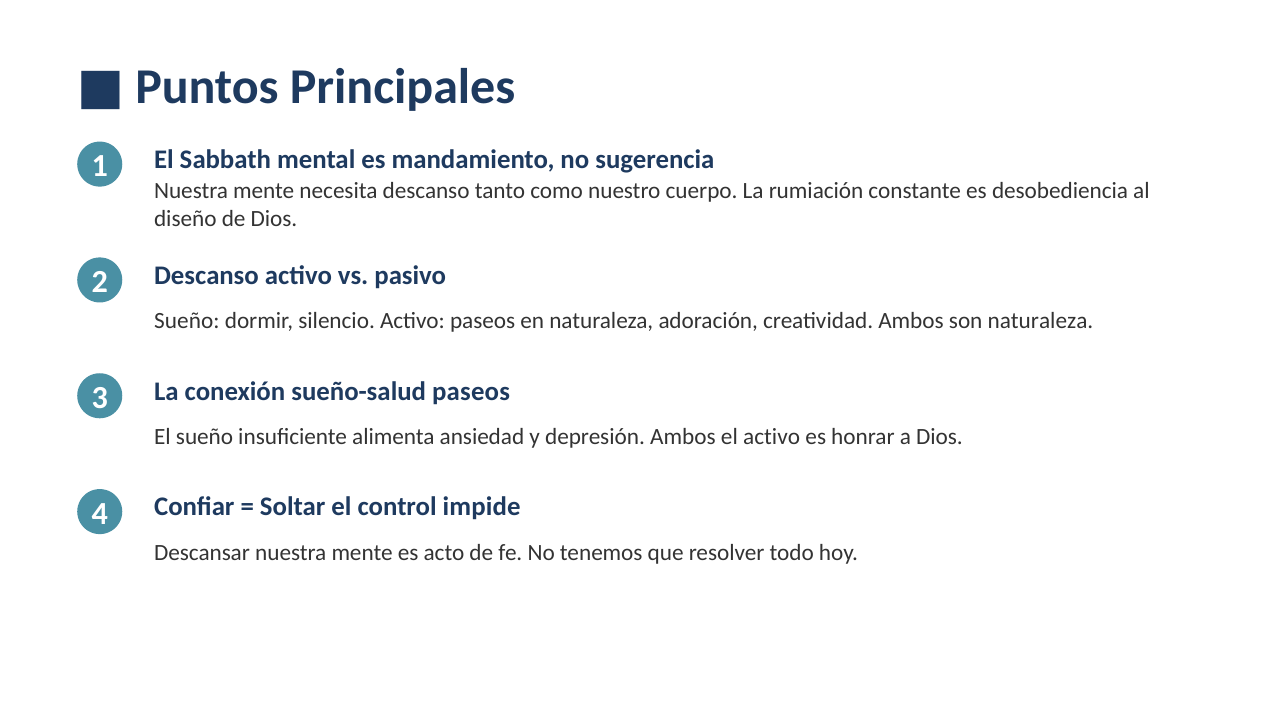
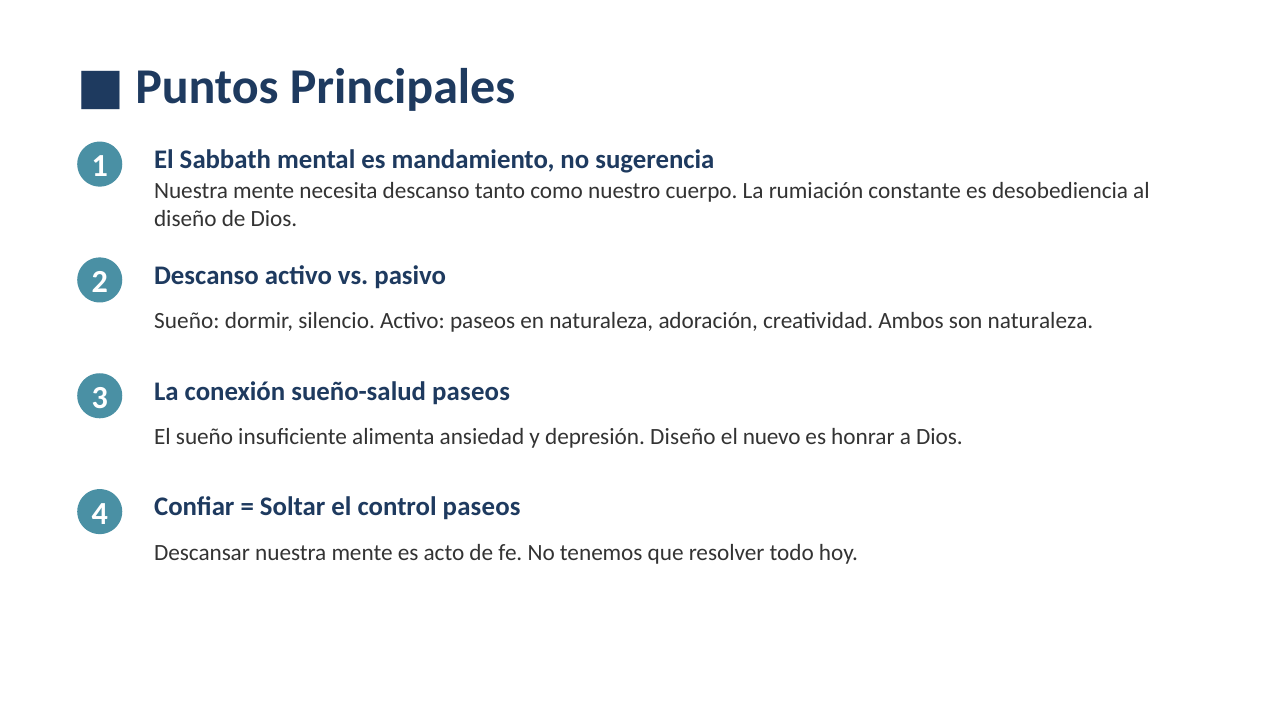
depresión Ambos: Ambos -> Diseño
el activo: activo -> nuevo
control impide: impide -> paseos
